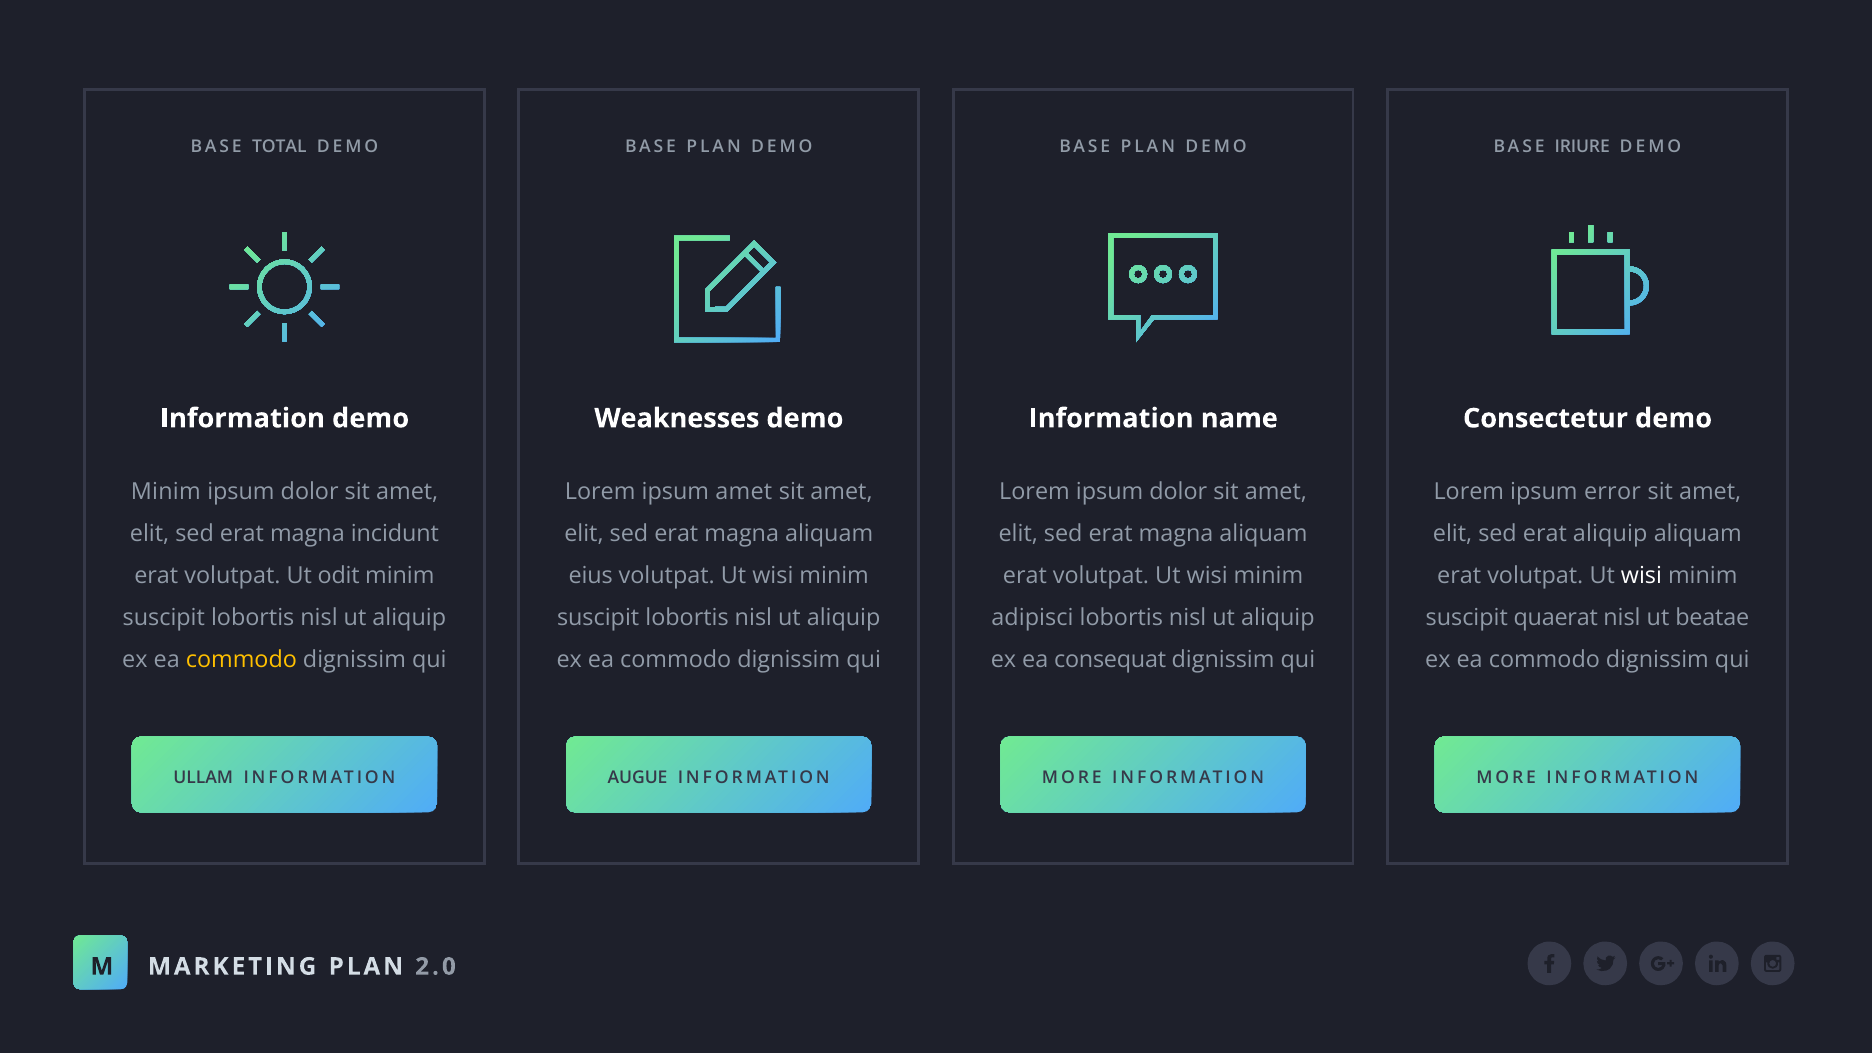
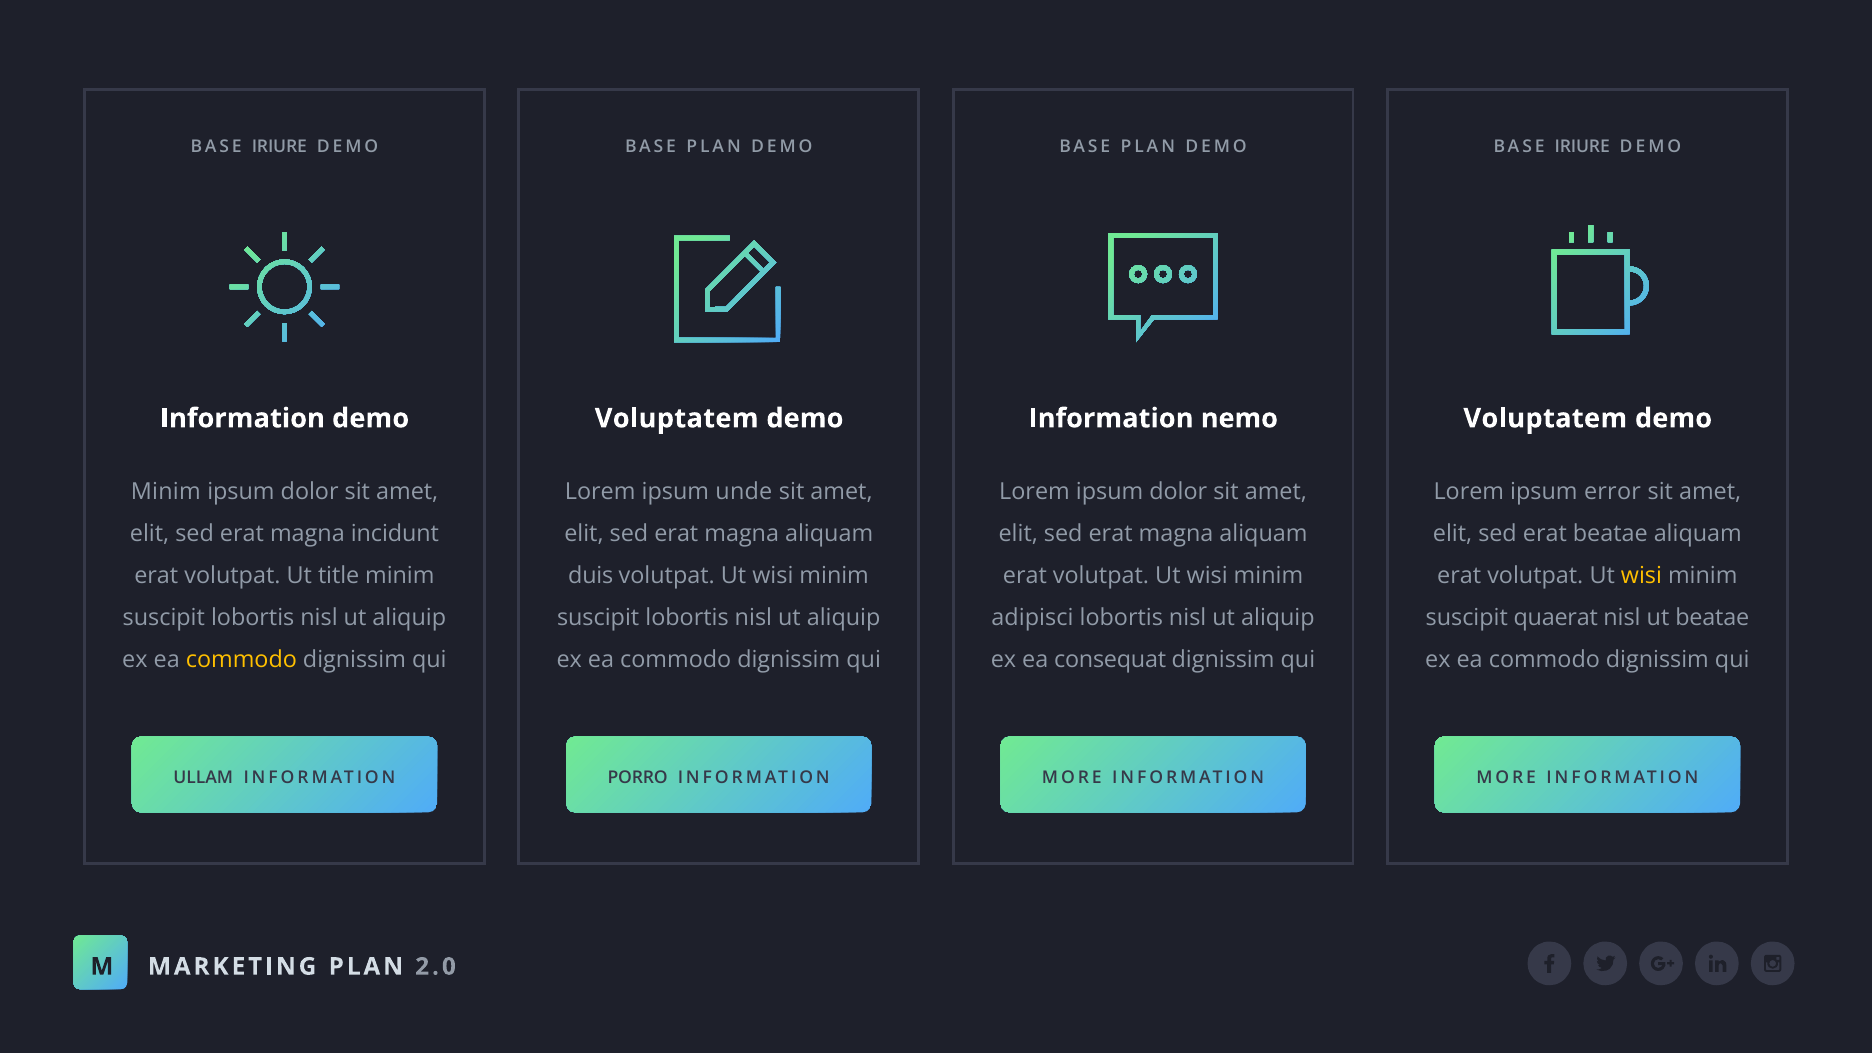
TOTAL at (279, 147): TOTAL -> IRIURE
Weaknesses at (677, 418): Weaknesses -> Voluptatem
name: name -> nemo
Consectetur at (1545, 418): Consectetur -> Voluptatem
ipsum amet: amet -> unde
erat aliquip: aliquip -> beatae
odit: odit -> title
eius: eius -> duis
wisi at (1641, 576) colour: white -> yellow
AUGUE: AUGUE -> PORRO
